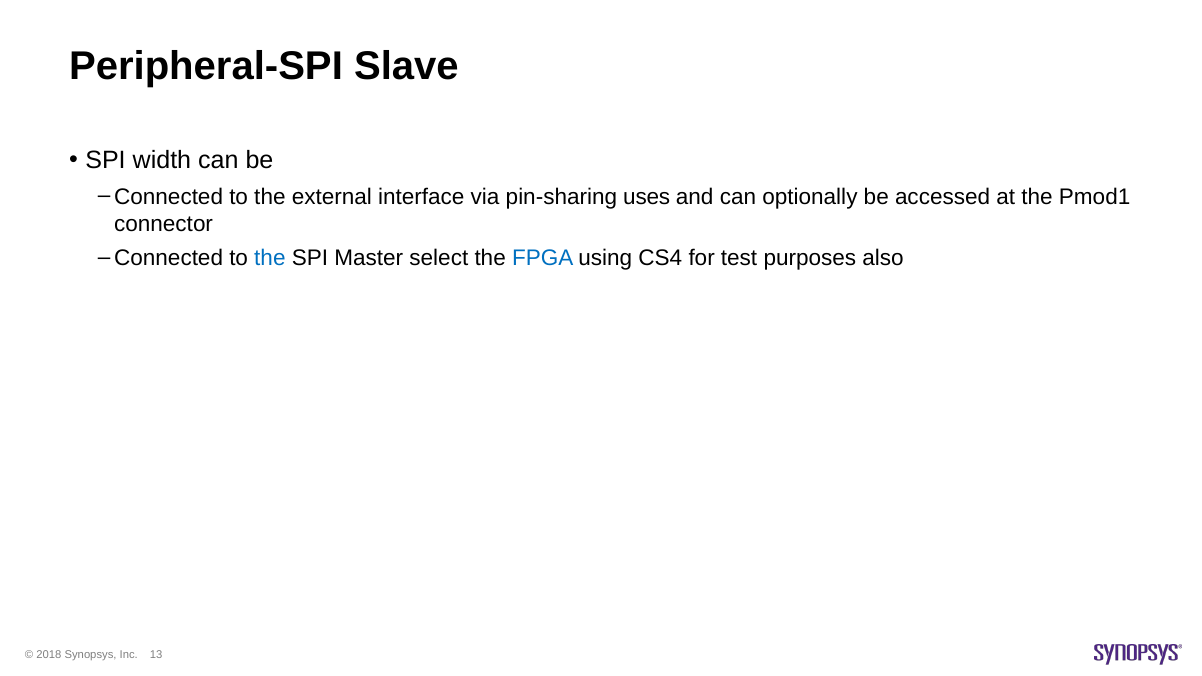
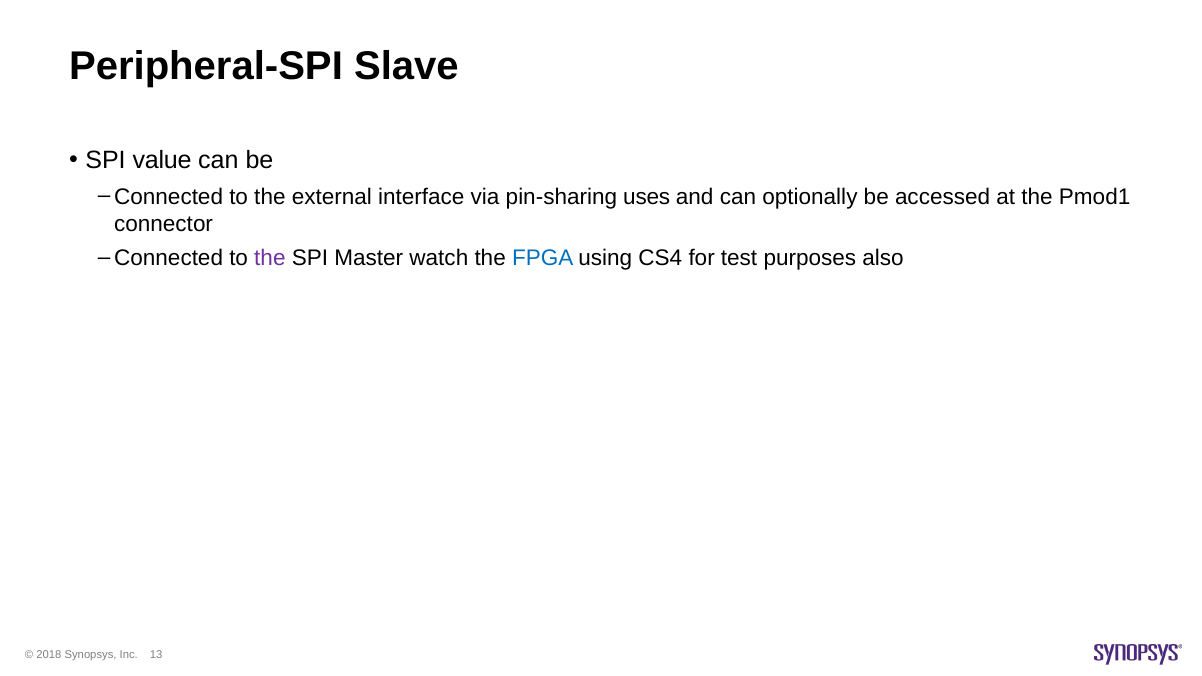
width: width -> value
the at (270, 258) colour: blue -> purple
select: select -> watch
